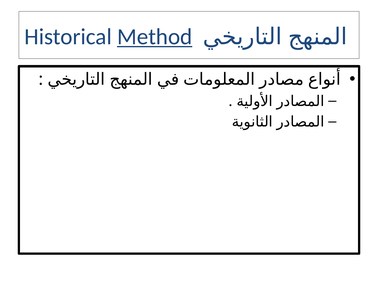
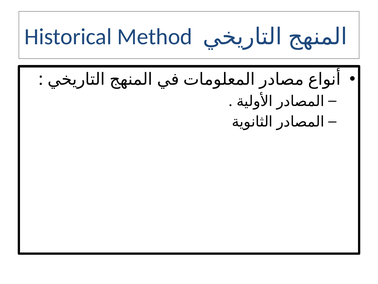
Method underline: present -> none
